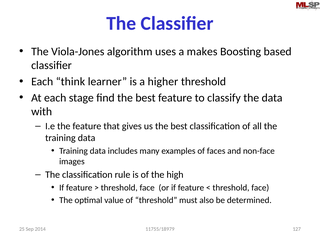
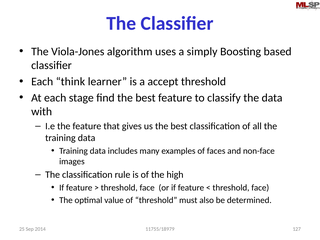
makes: makes -> simply
higher: higher -> accept
